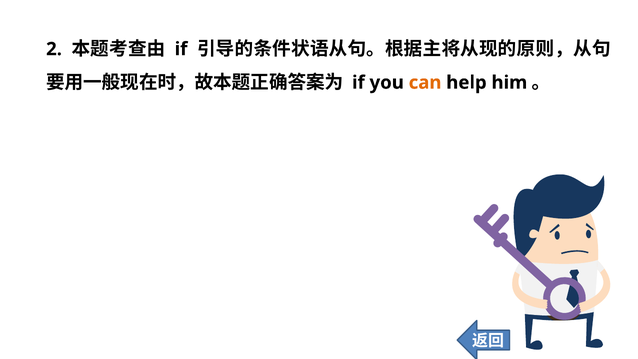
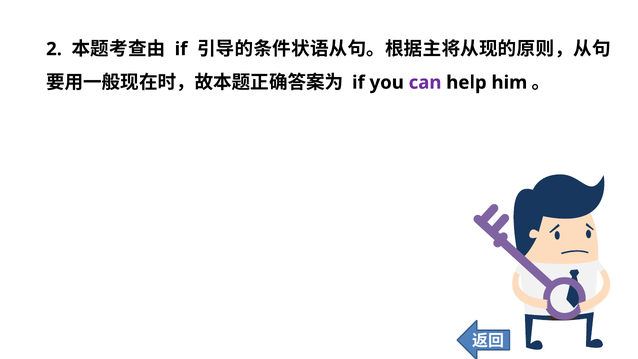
can colour: orange -> purple
